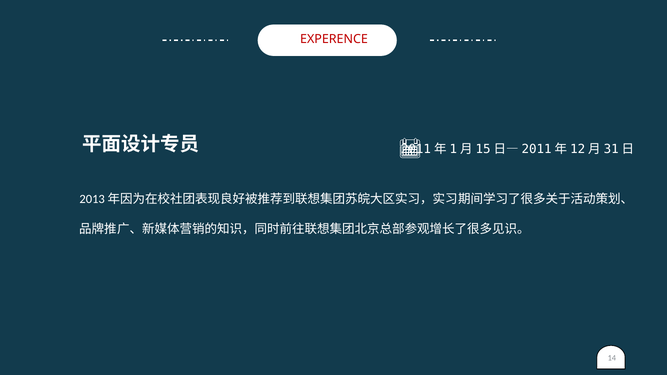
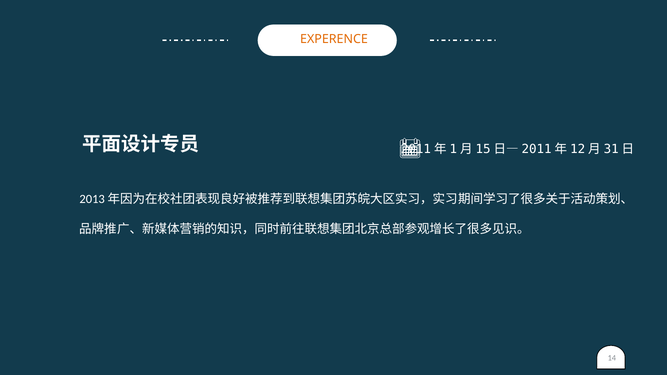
EXPERENCE colour: red -> orange
